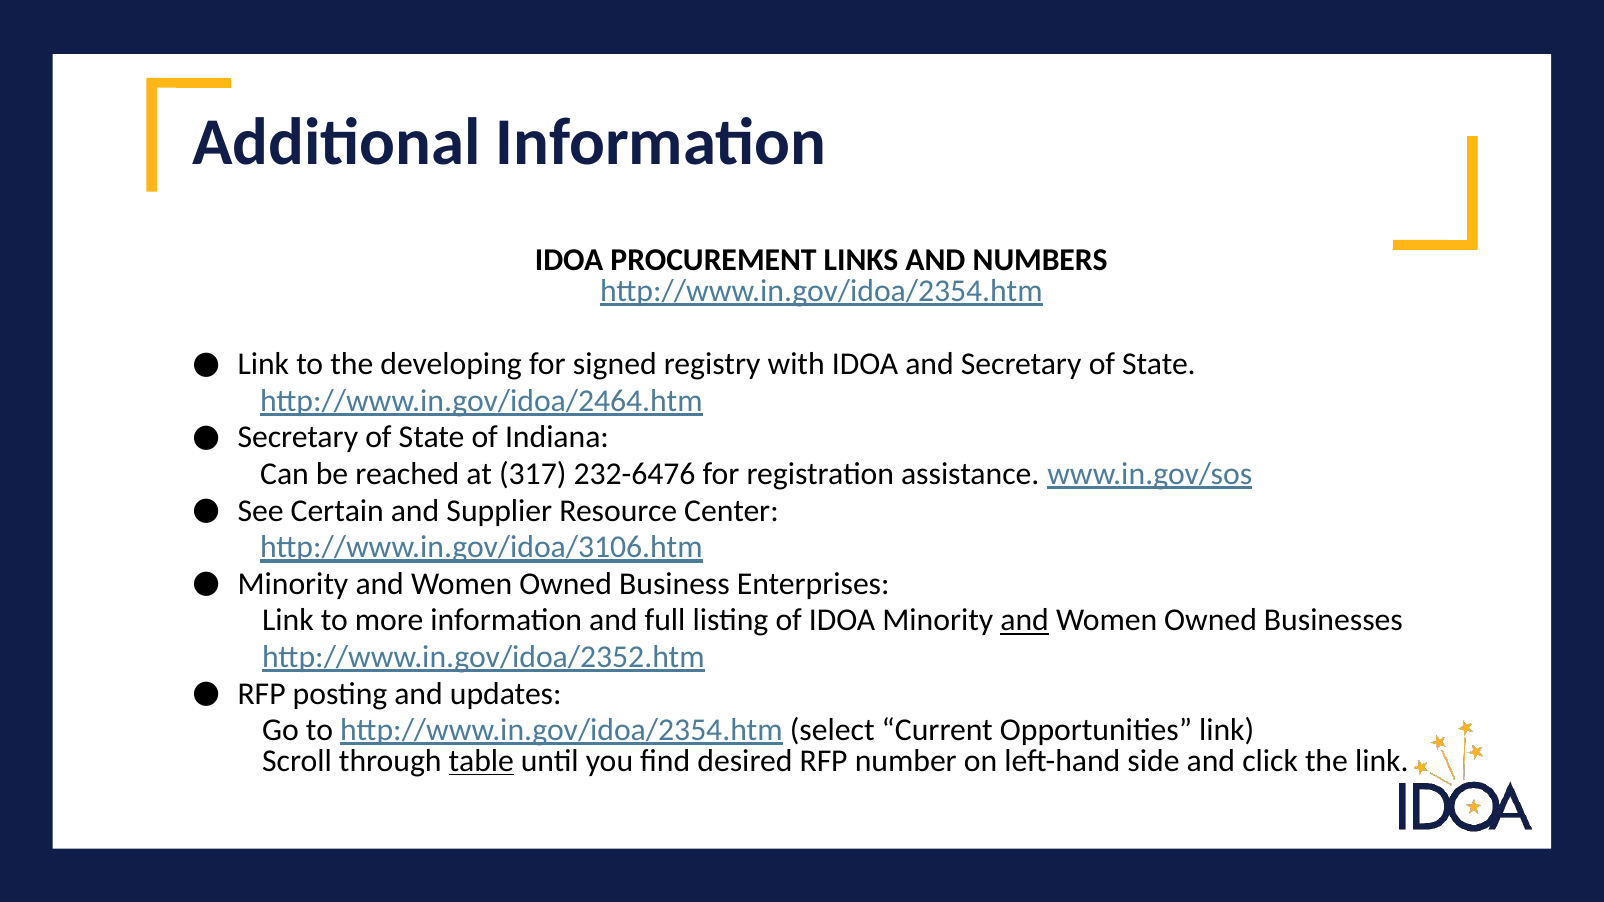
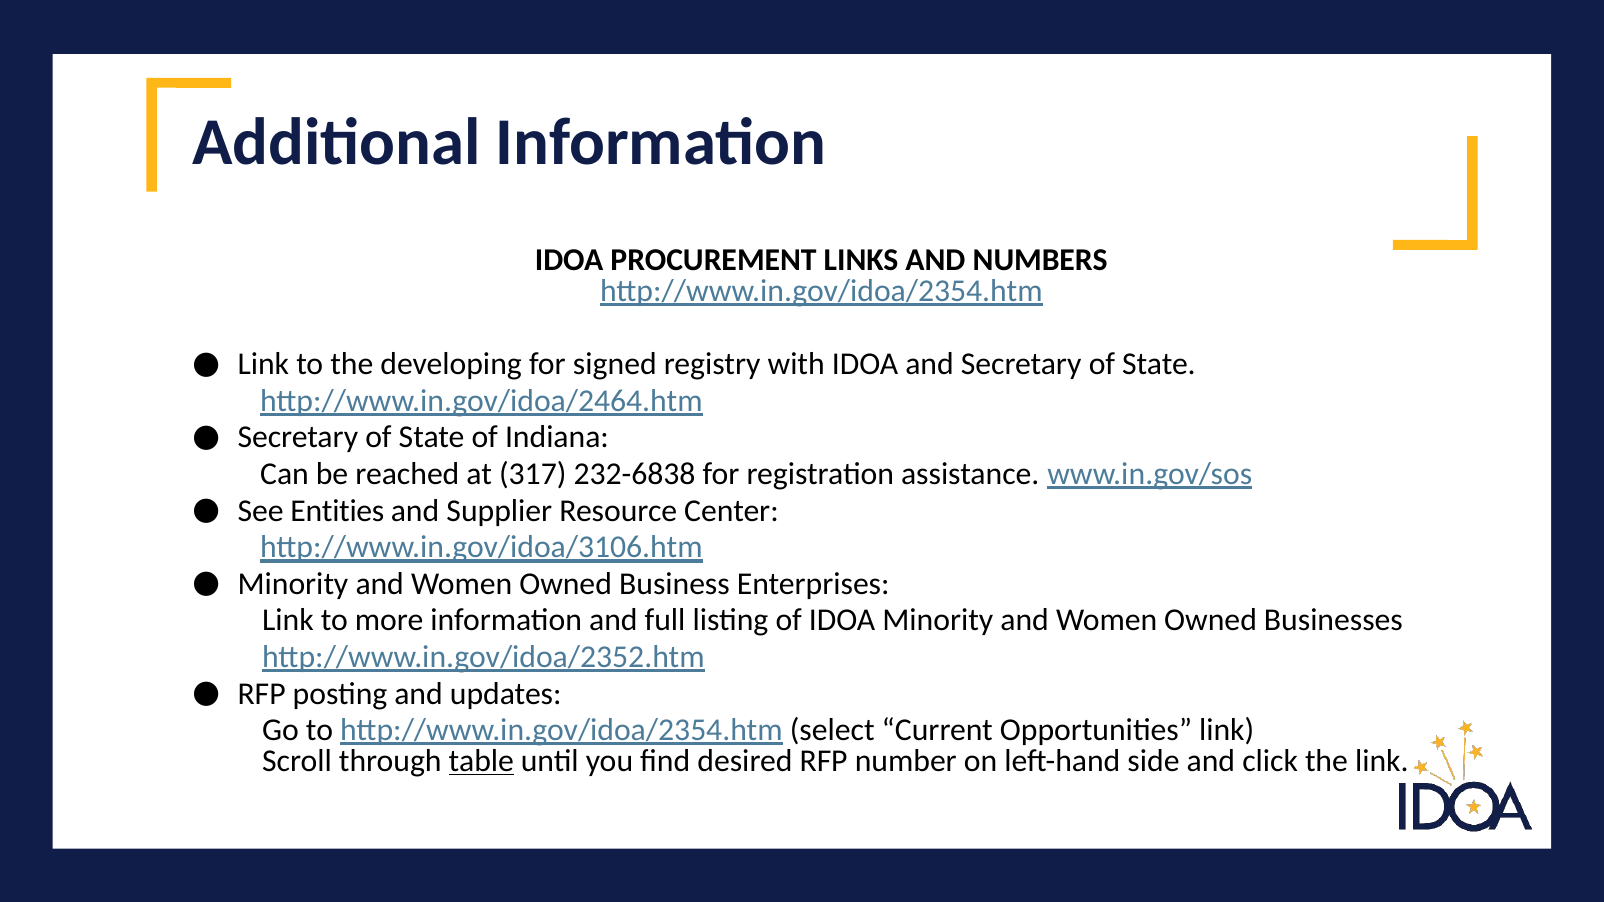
232-6476: 232-6476 -> 232-6838
Certain: Certain -> Entities
and at (1025, 621) underline: present -> none
